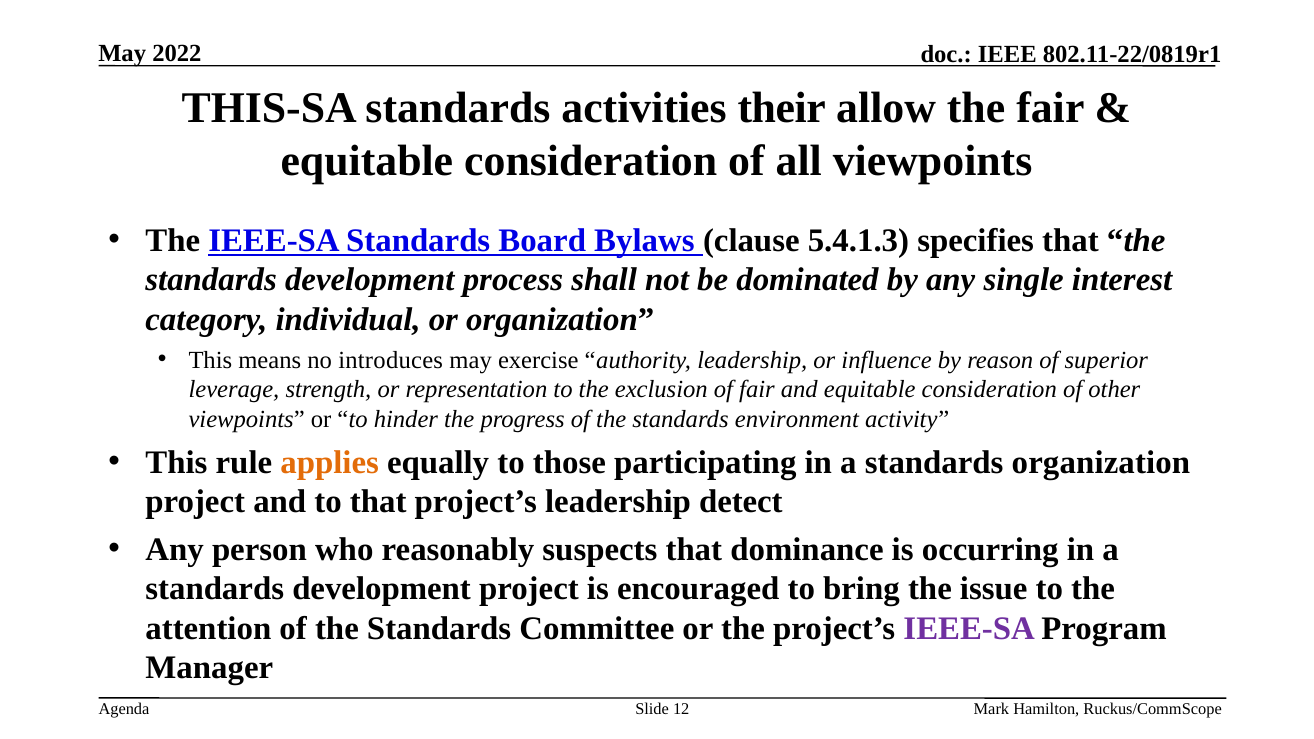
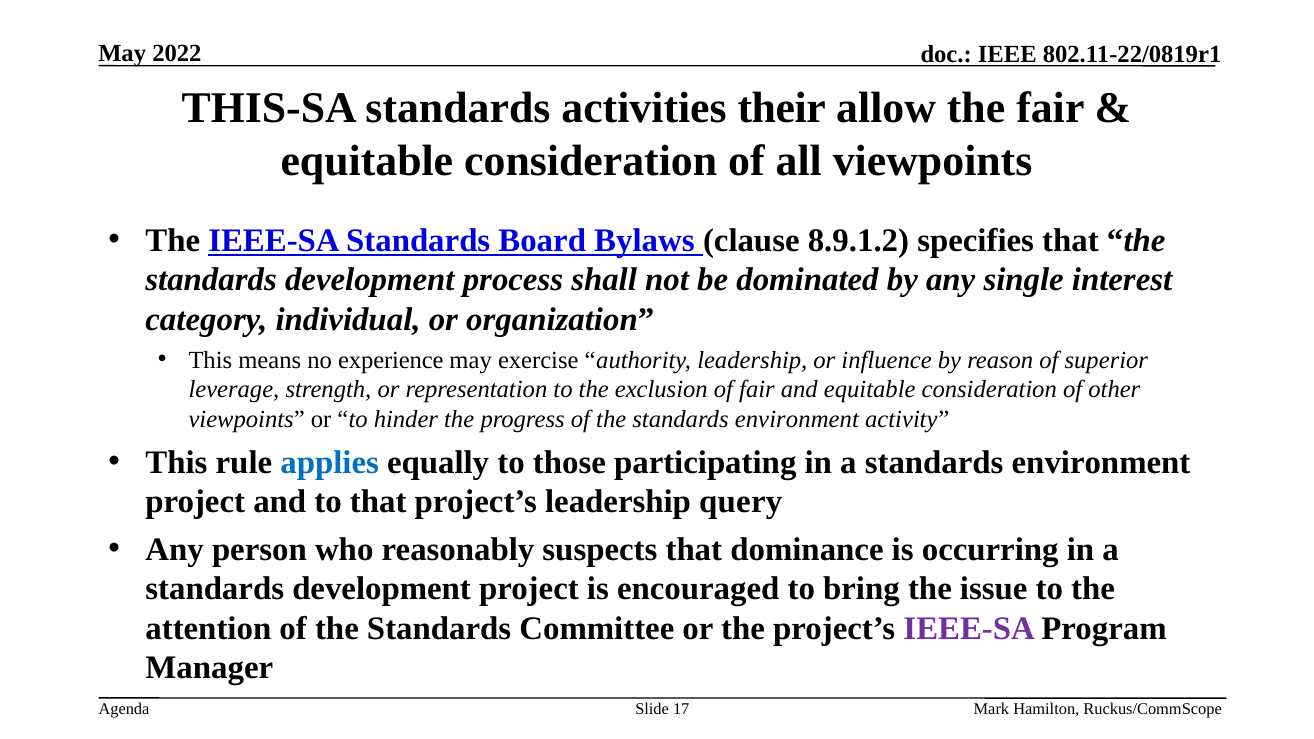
5.4.1.3: 5.4.1.3 -> 8.9.1.2
introduces: introduces -> experience
applies colour: orange -> blue
a standards organization: organization -> environment
detect: detect -> query
12: 12 -> 17
